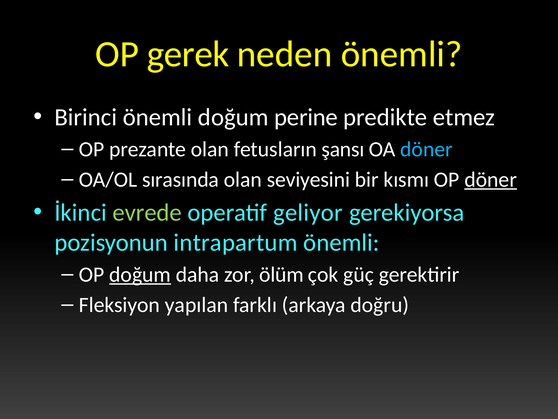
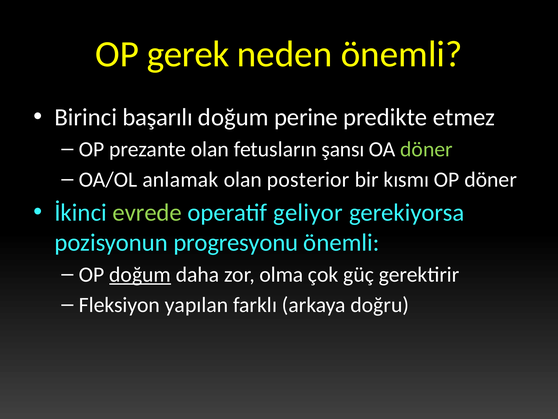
Birinci önemli: önemli -> başarılı
döner at (426, 149) colour: light blue -> light green
sırasında: sırasında -> anlamak
seviyesini: seviyesini -> posterior
döner at (491, 179) underline: present -> none
intrapartum: intrapartum -> progresyonu
ölüm: ölüm -> olma
